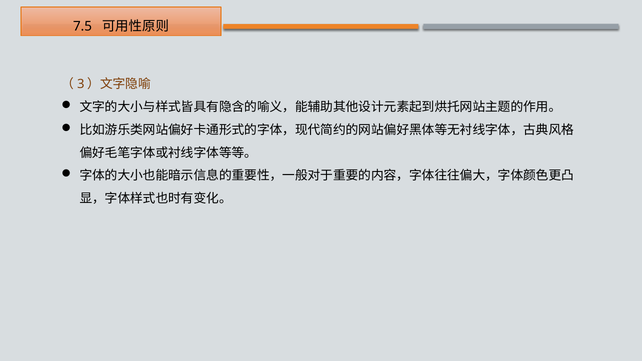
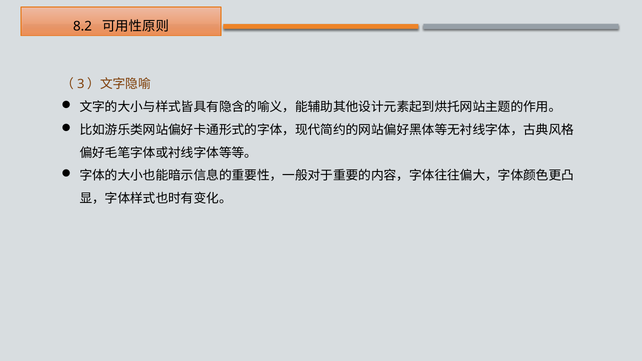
7.5: 7.5 -> 8.2
